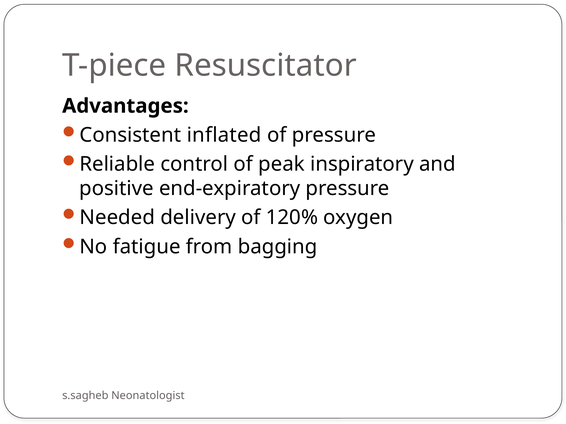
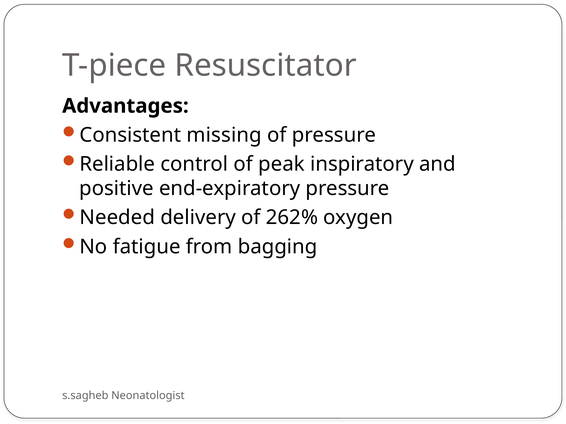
inflated: inflated -> missing
120%: 120% -> 262%
